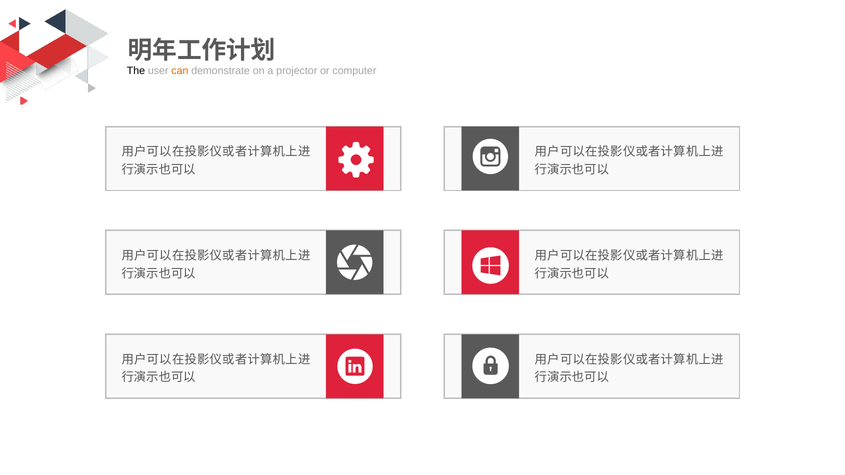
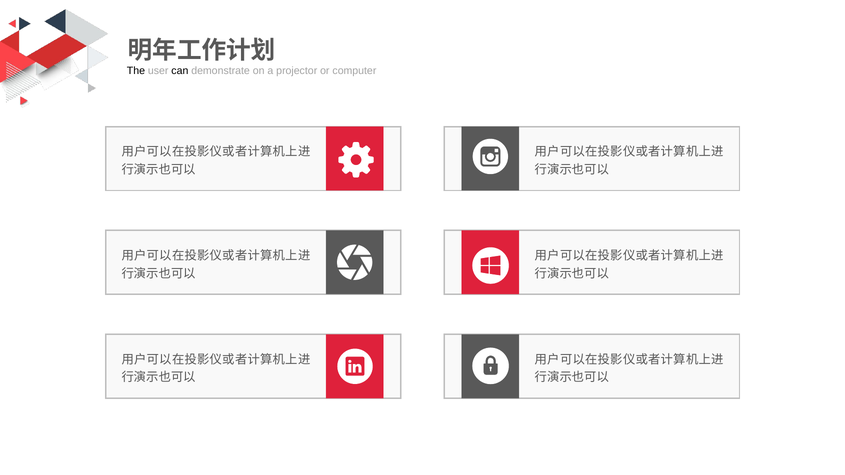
can colour: orange -> black
